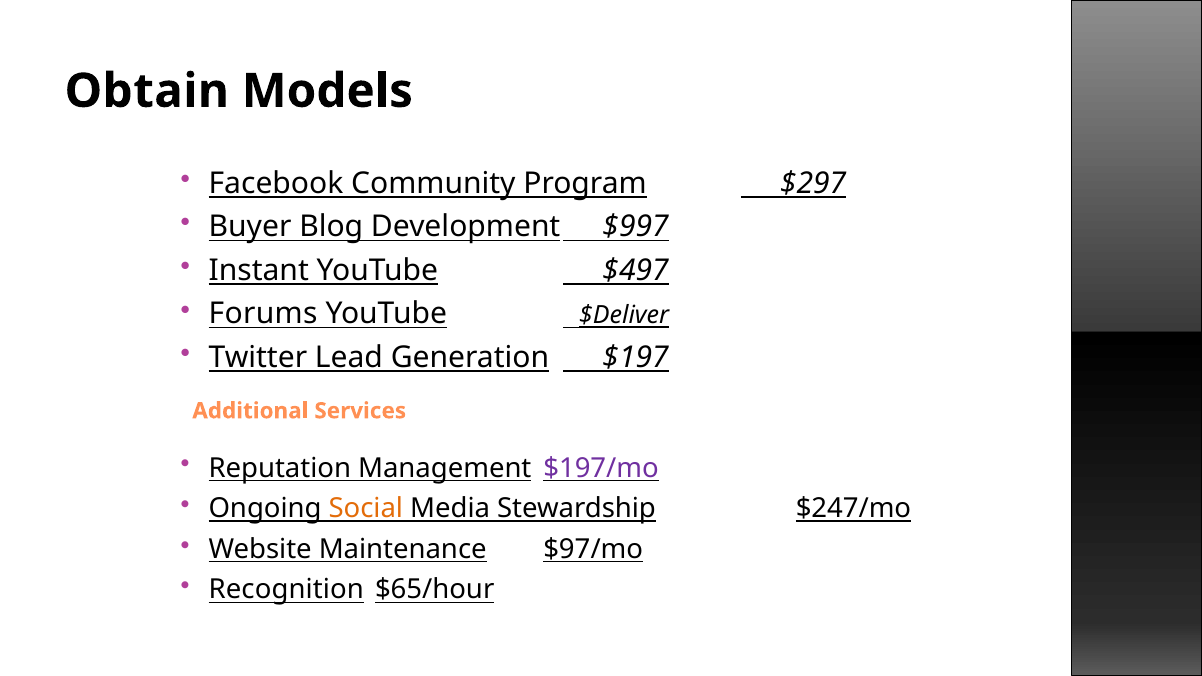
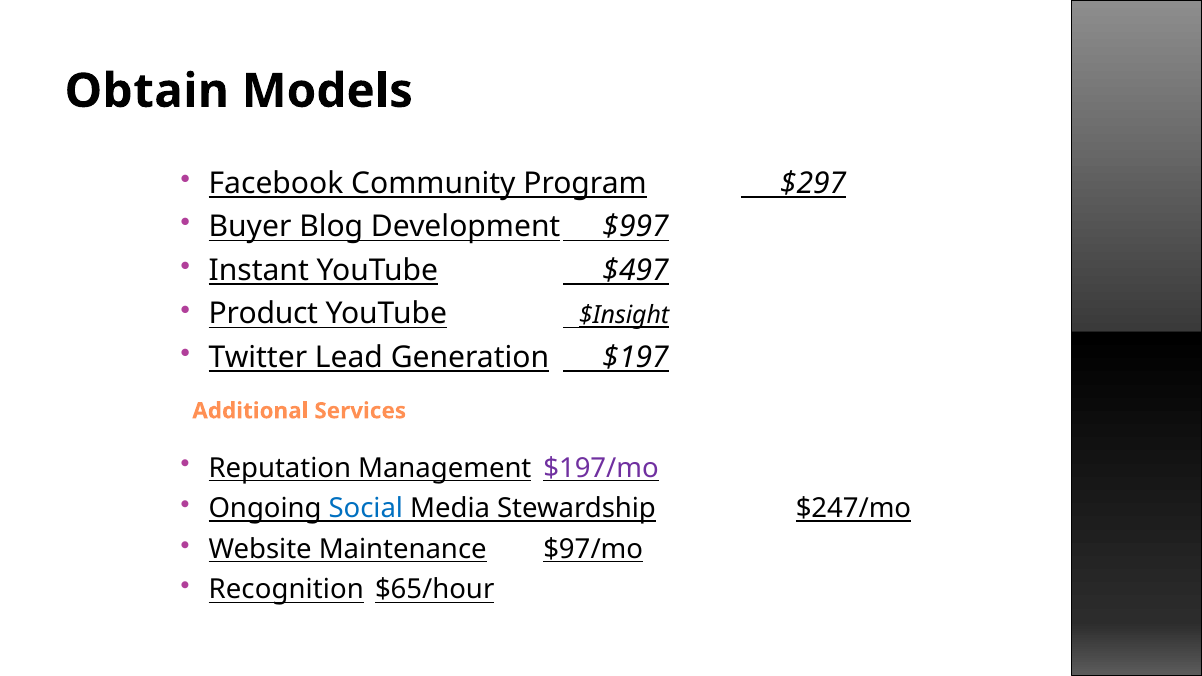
Forums: Forums -> Product
$Deliver: $Deliver -> $Insight
Social colour: orange -> blue
